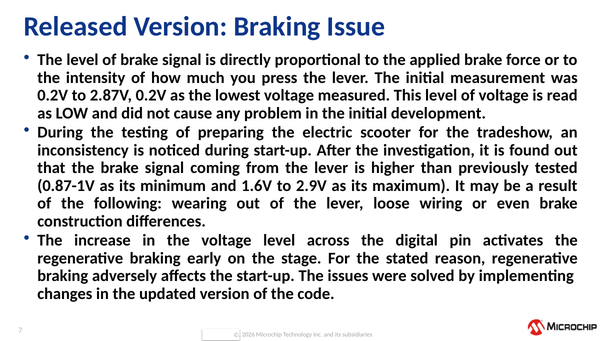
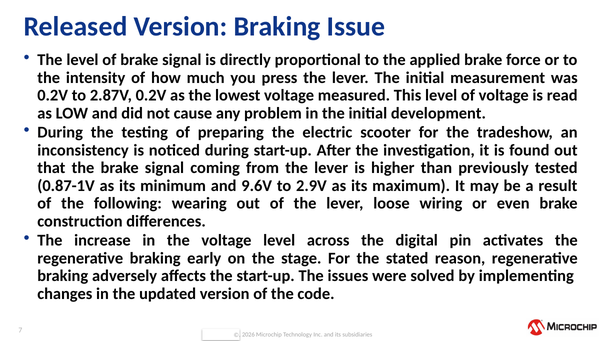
1.6V: 1.6V -> 9.6V
